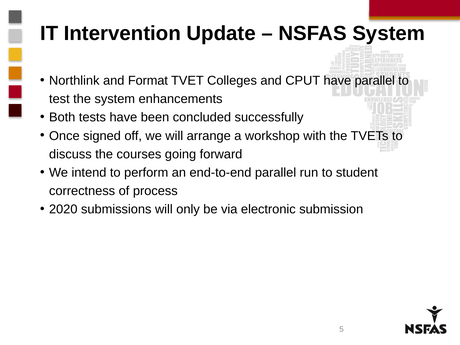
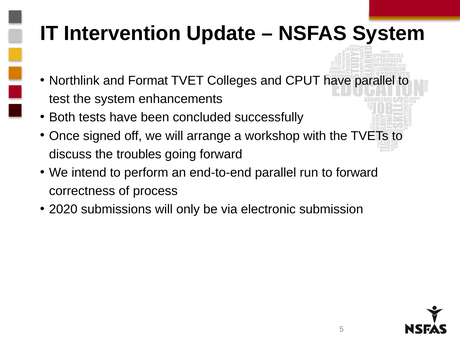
courses: courses -> troubles
to student: student -> forward
